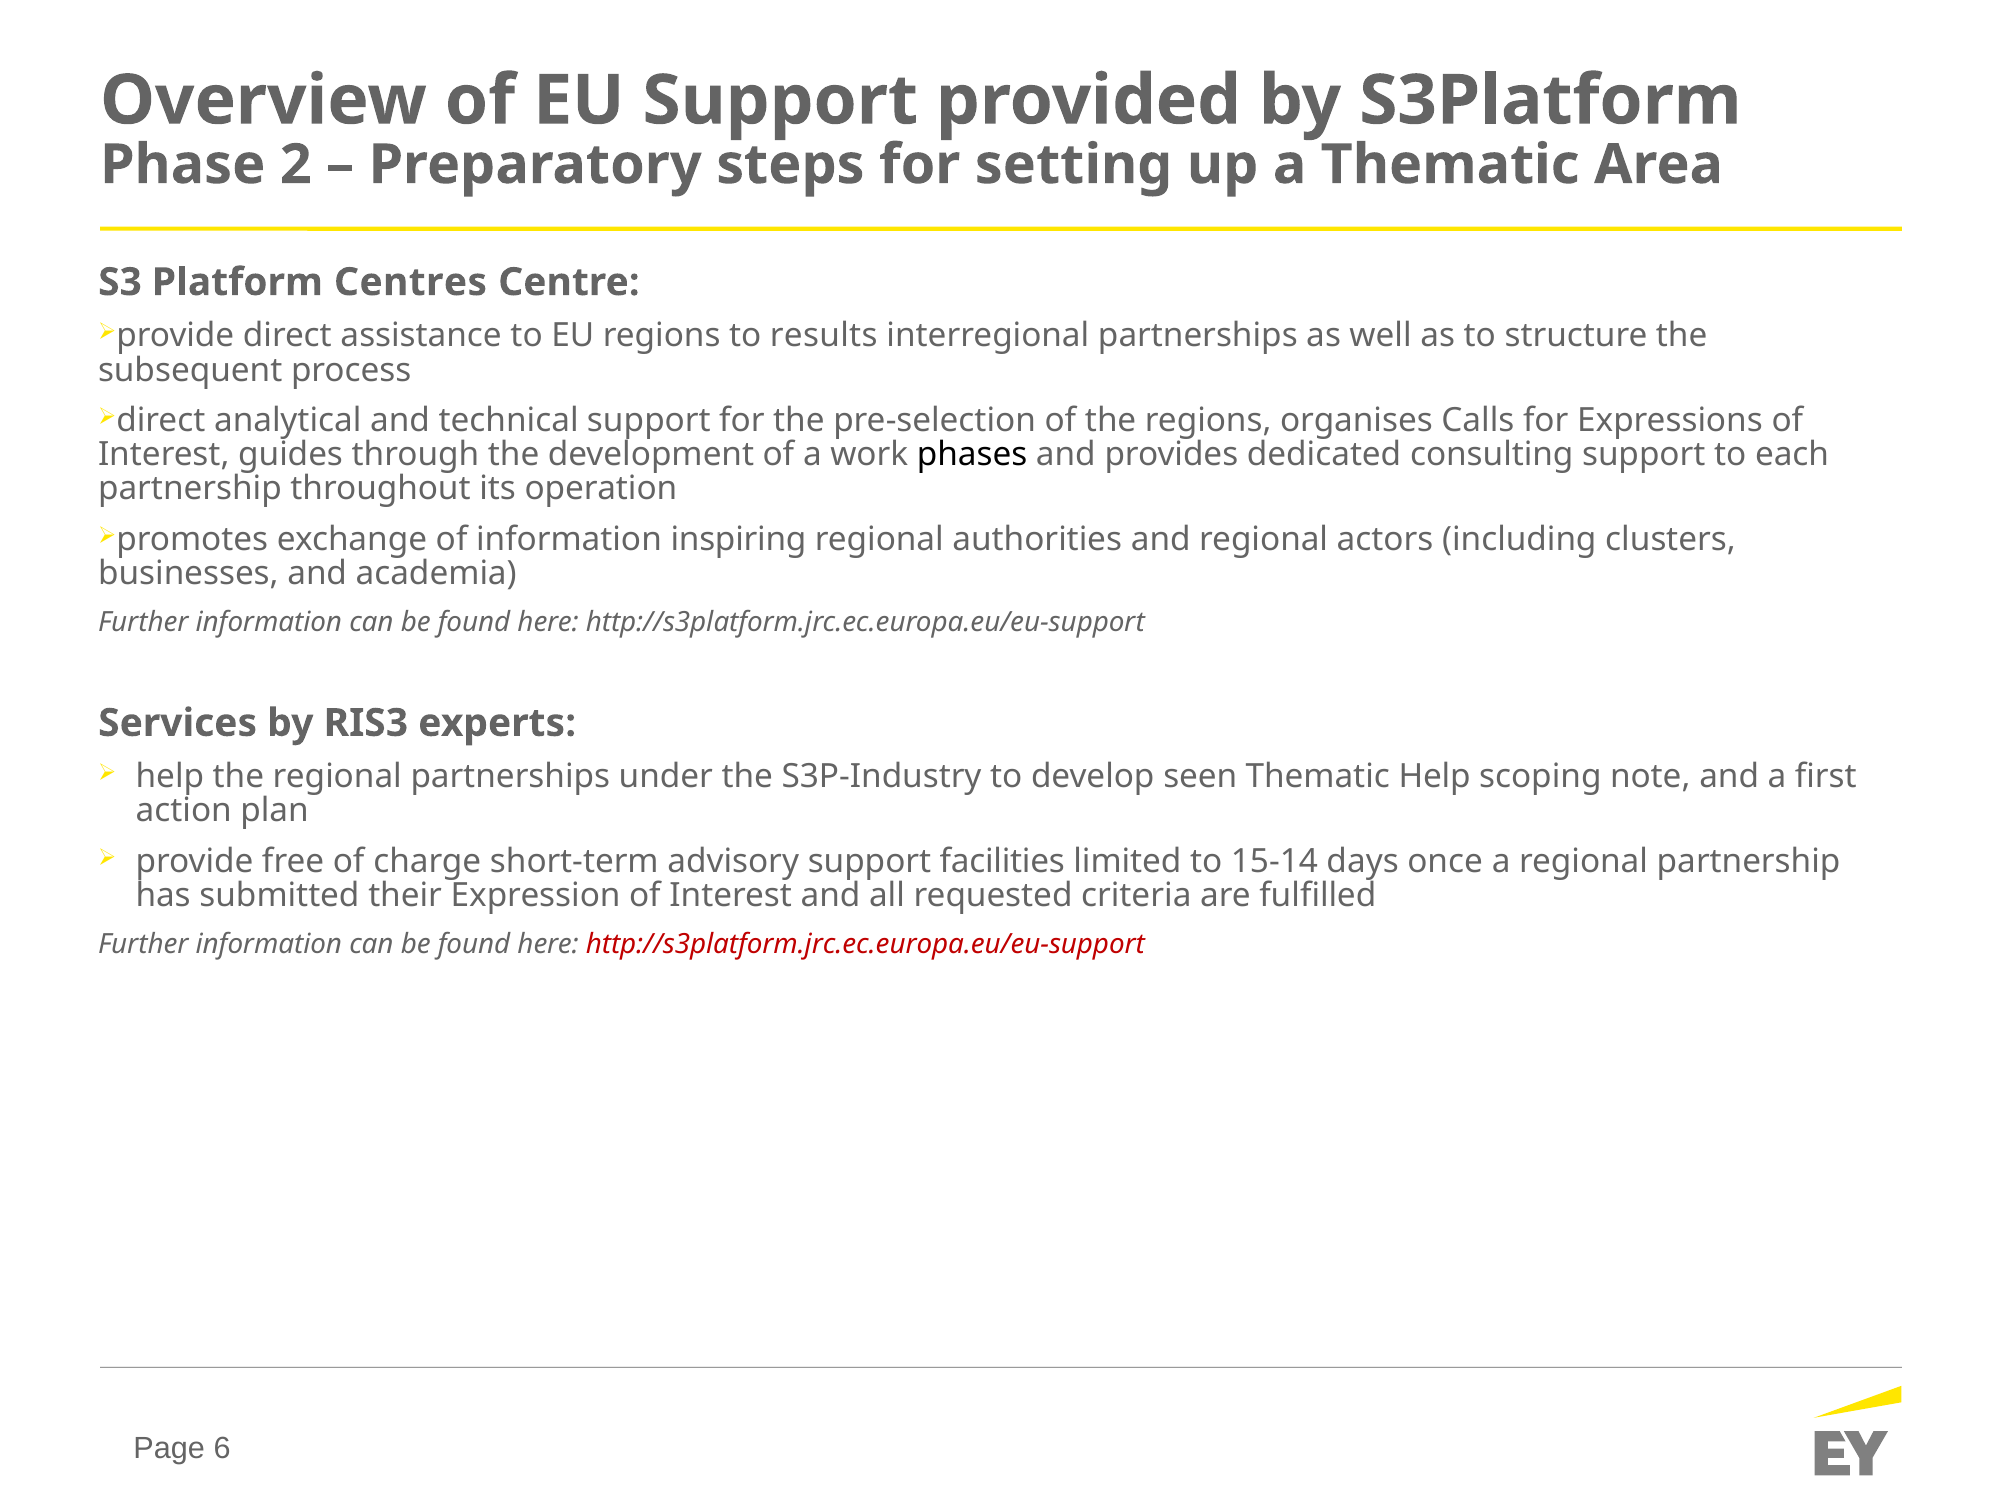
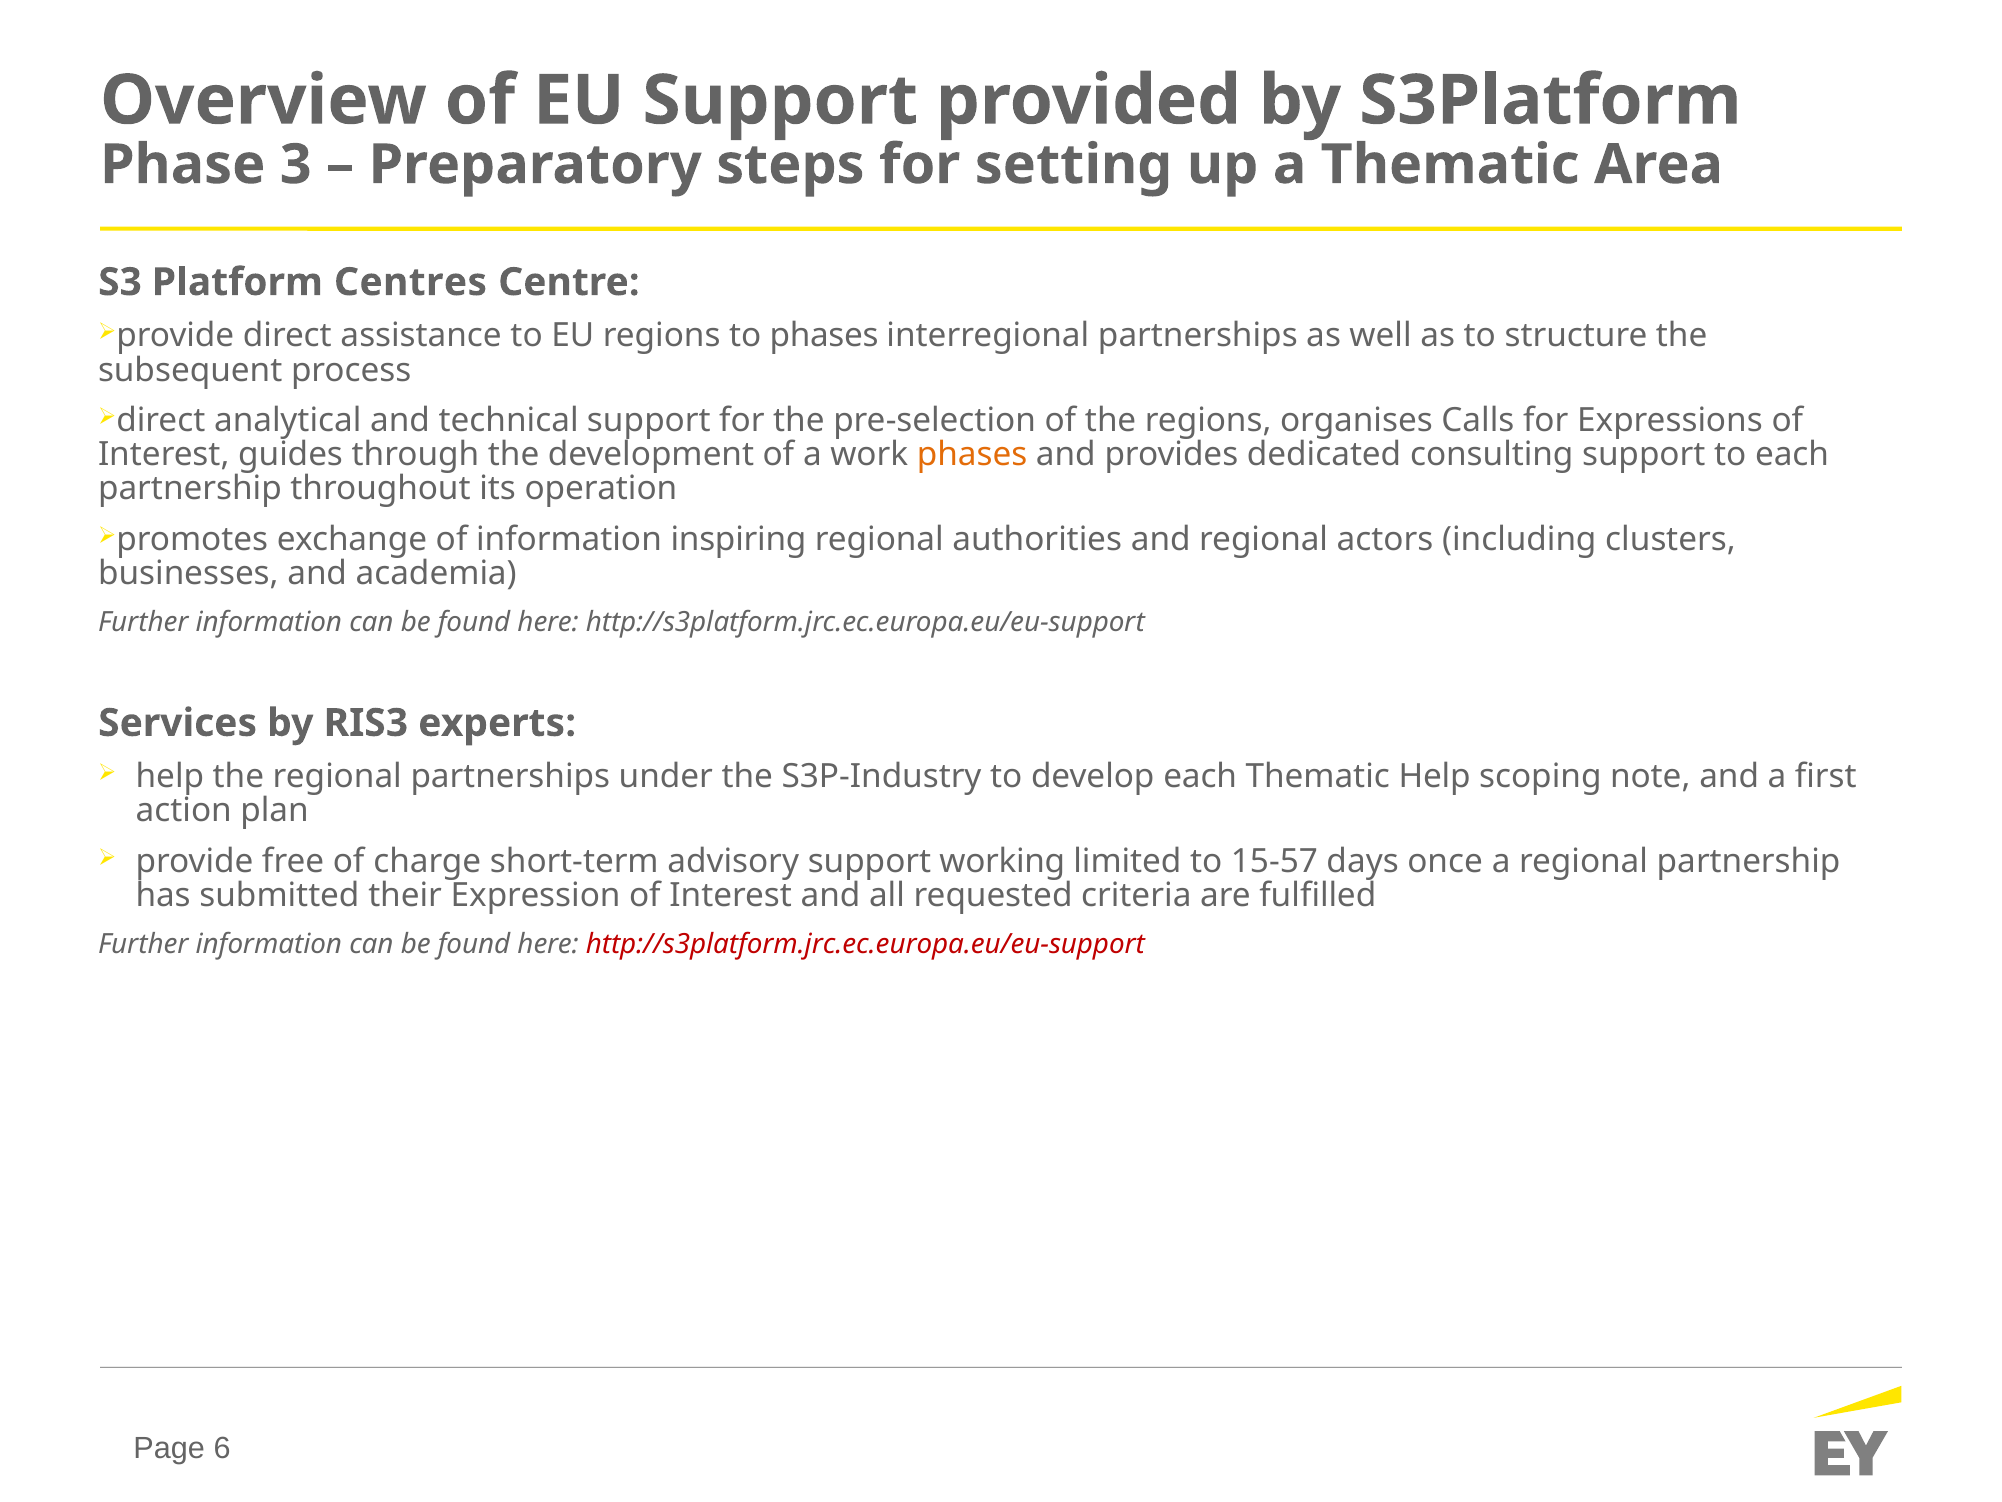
2: 2 -> 3
to results: results -> phases
phases at (972, 455) colour: black -> orange
develop seen: seen -> each
facilities: facilities -> working
15-14: 15-14 -> 15-57
